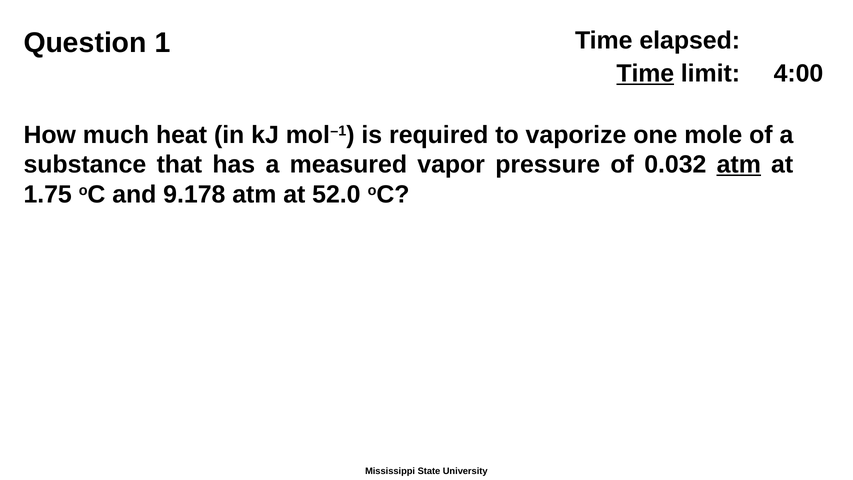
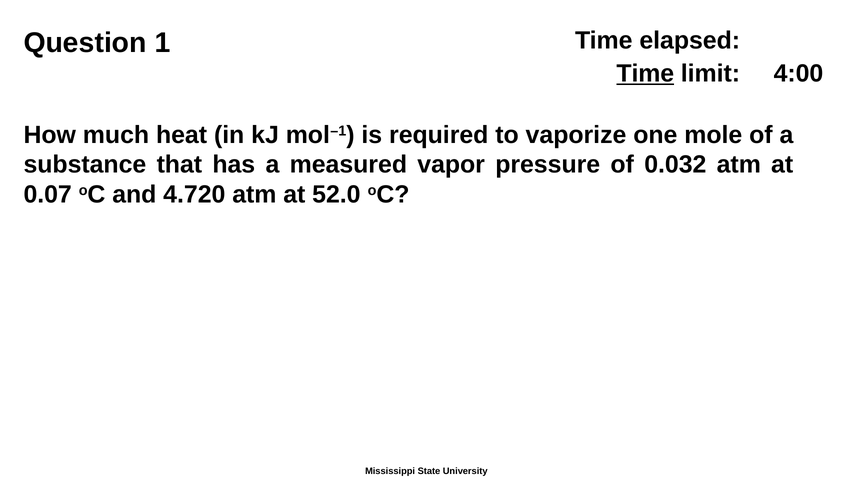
atm at (739, 165) underline: present -> none
1.75: 1.75 -> 0.07
9.178: 9.178 -> 4.720
